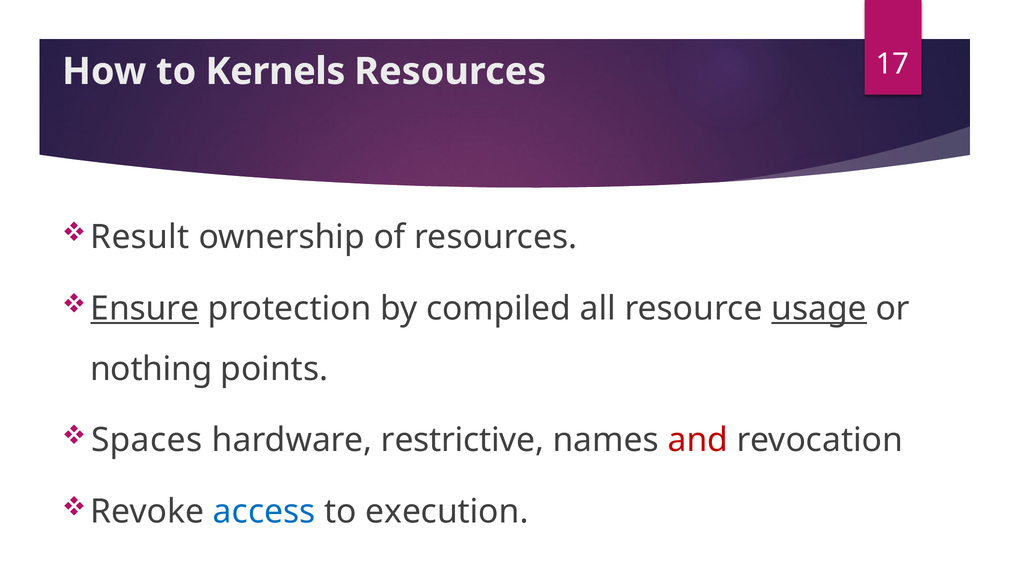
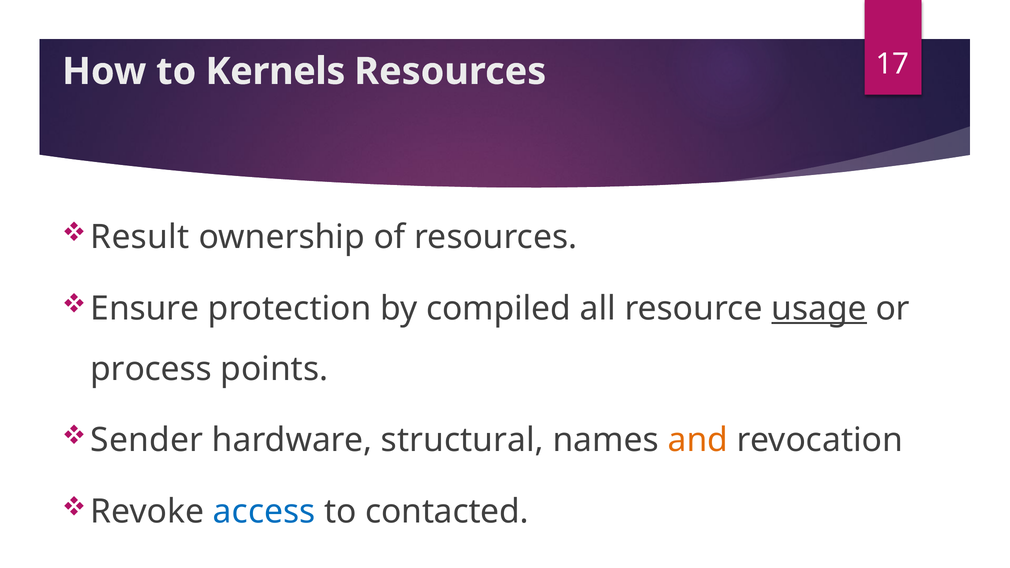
Ensure underline: present -> none
nothing: nothing -> process
Spaces: Spaces -> Sender
restrictive: restrictive -> structural
and colour: red -> orange
execution: execution -> contacted
